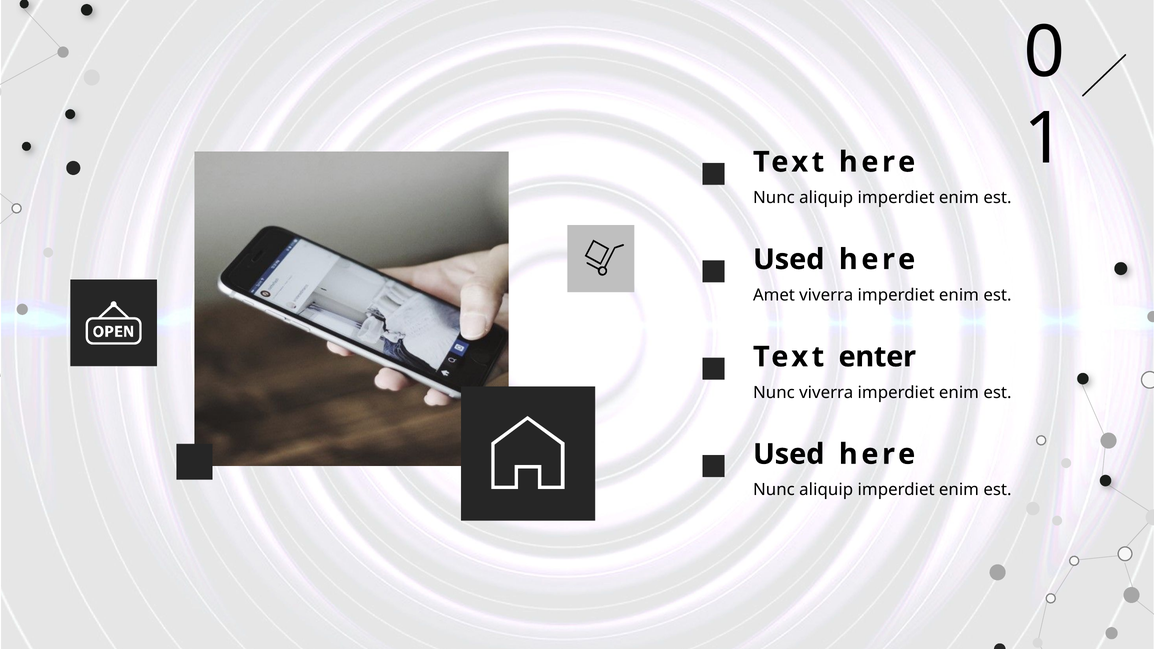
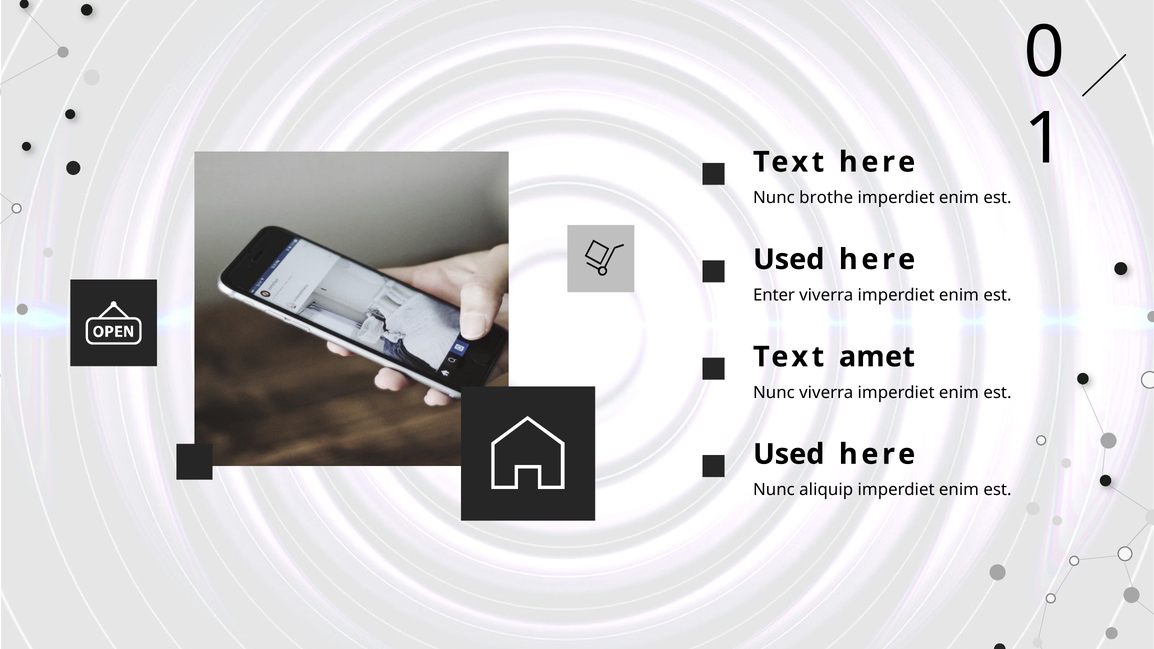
aliquip at (826, 198): aliquip -> brothe
Amet: Amet -> Enter
enter: enter -> amet
